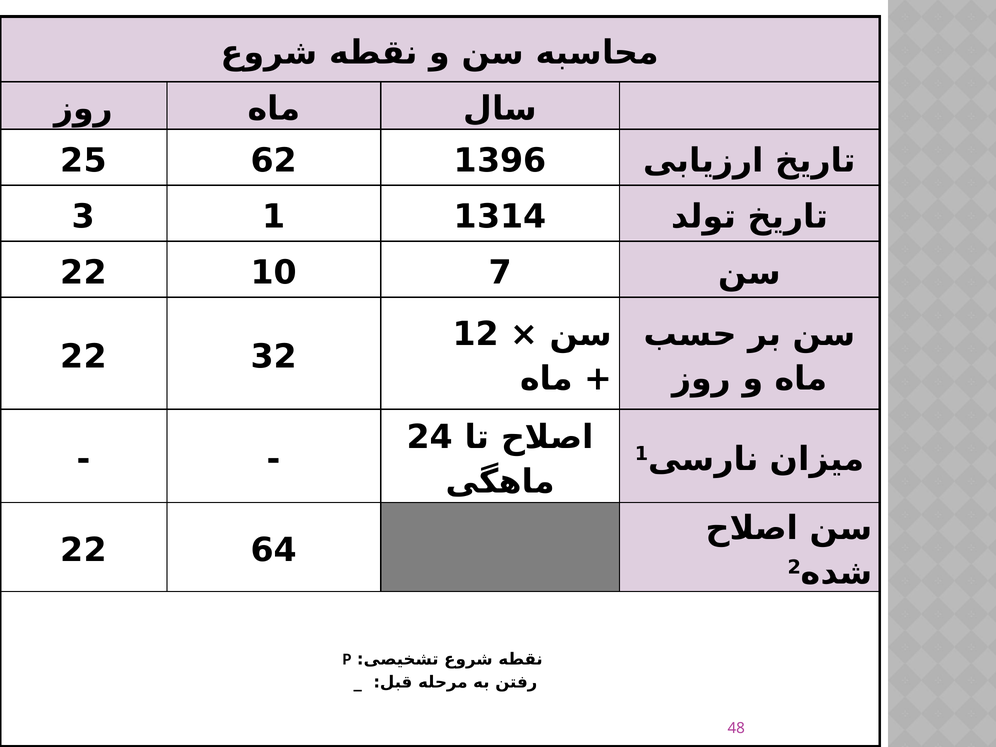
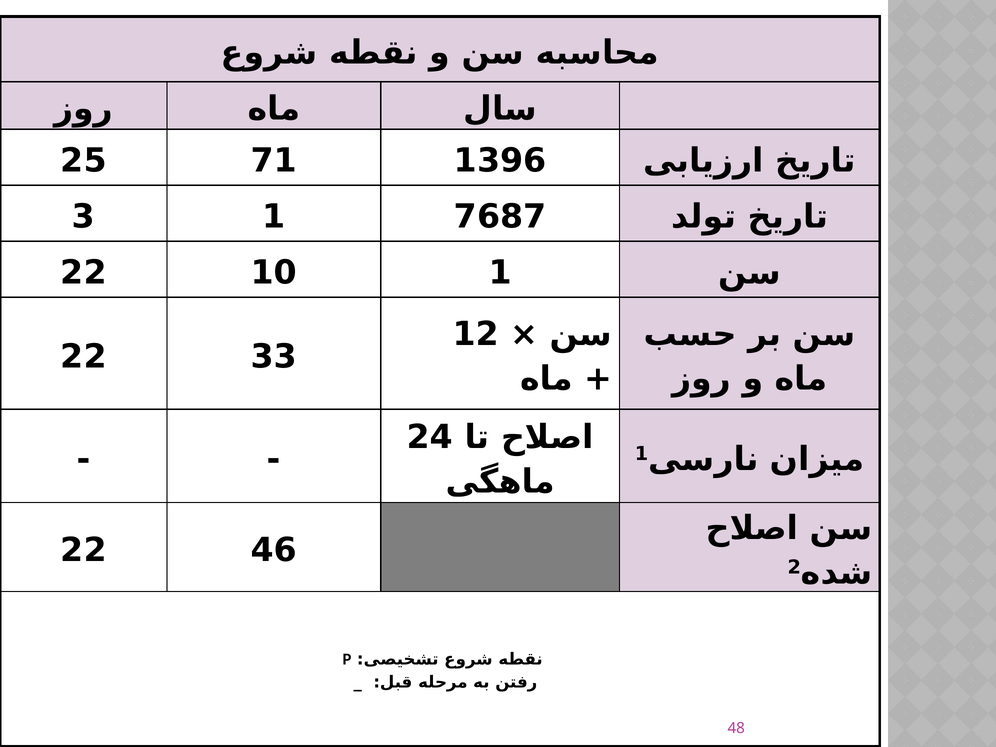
62: 62 -> 71
1314: 1314 -> 7687
10 7: 7 -> 1
32: 32 -> 33
64: 64 -> 46
